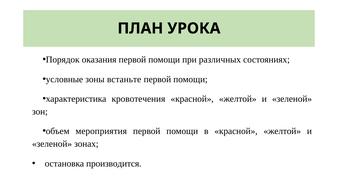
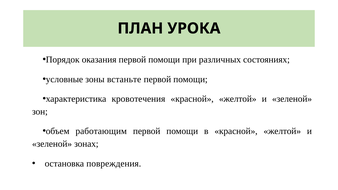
мероприятия: мероприятия -> работающим
производится: производится -> повреждения
